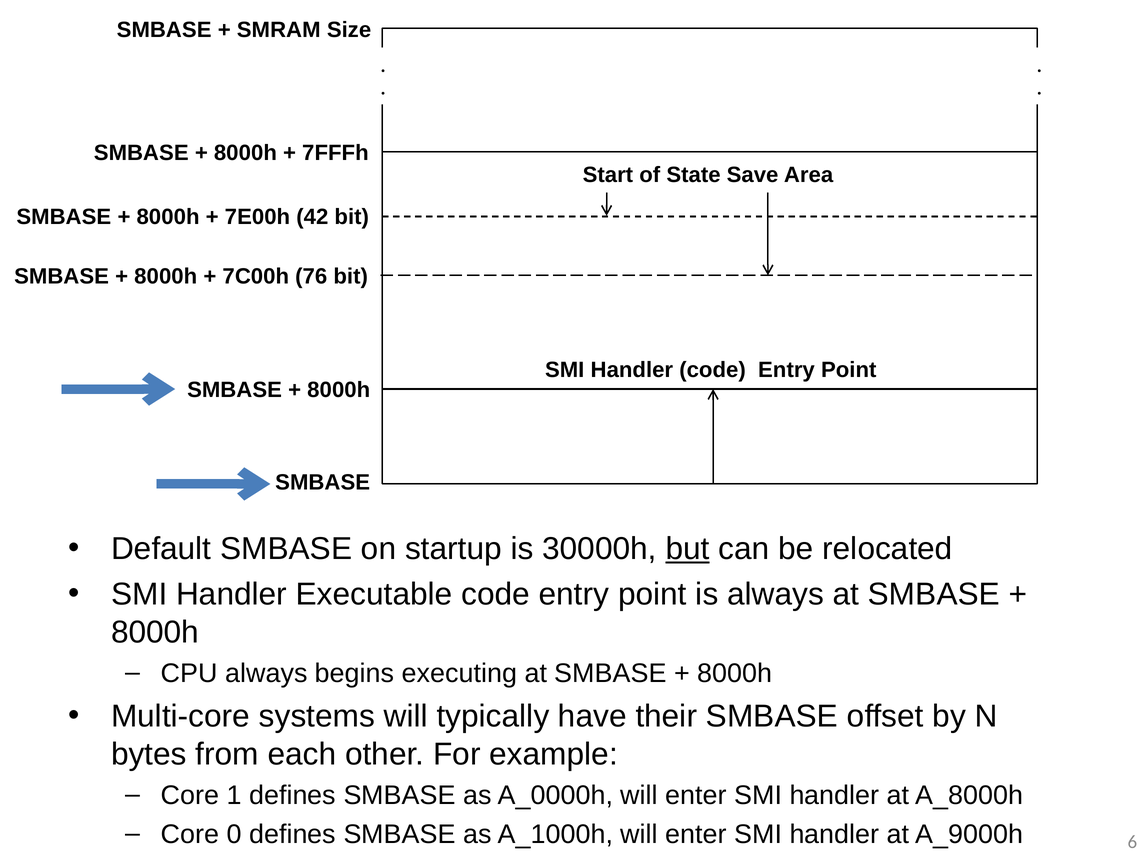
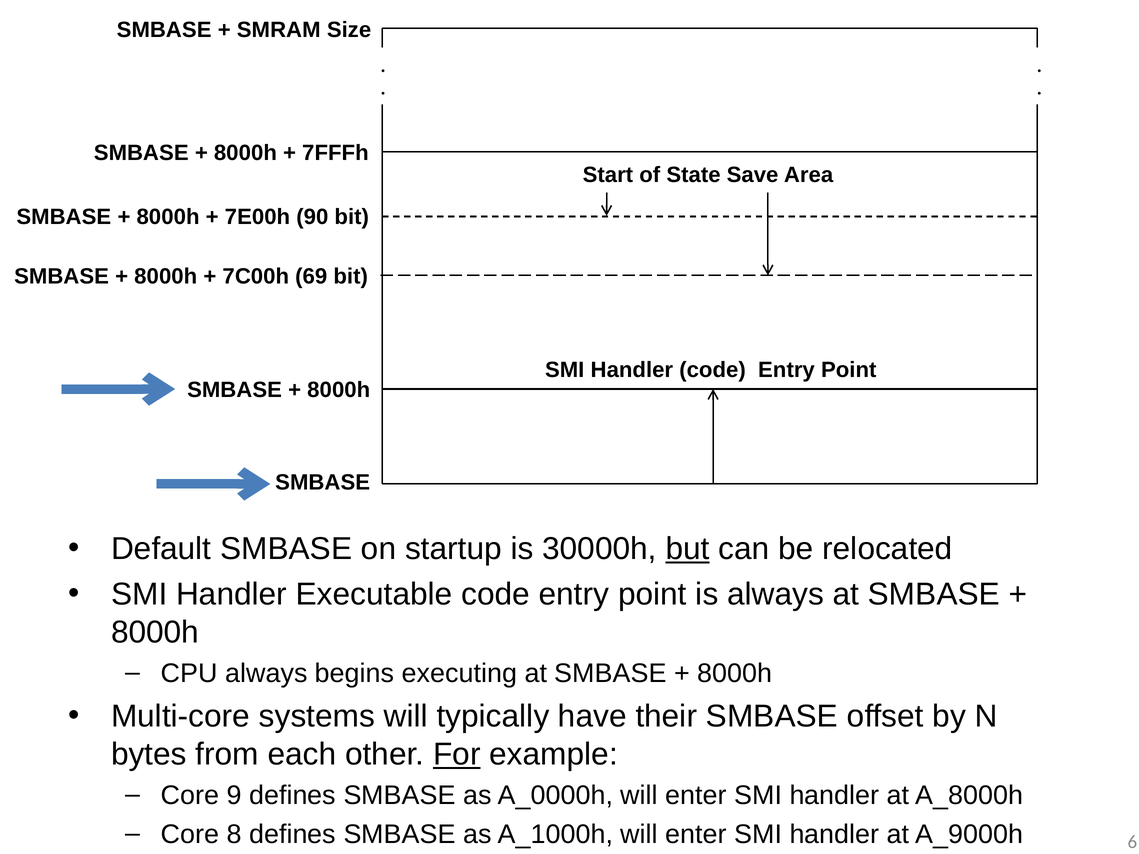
42: 42 -> 90
76: 76 -> 69
For underline: none -> present
1: 1 -> 9
0: 0 -> 8
